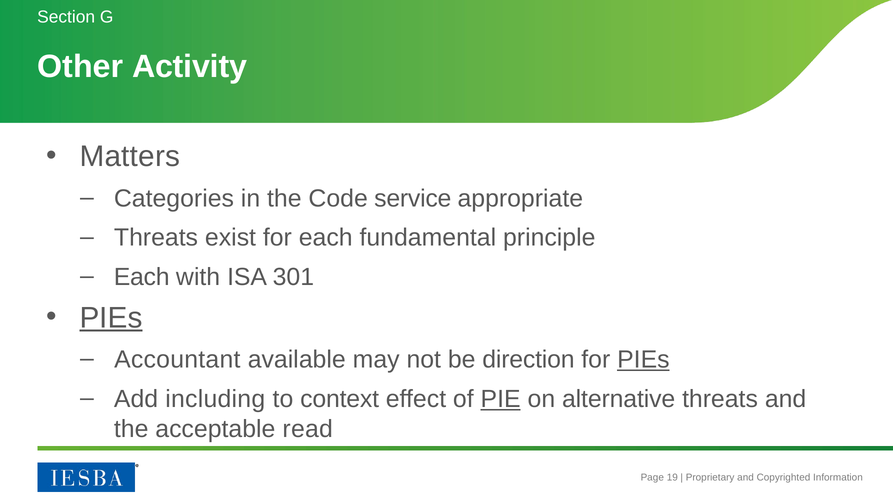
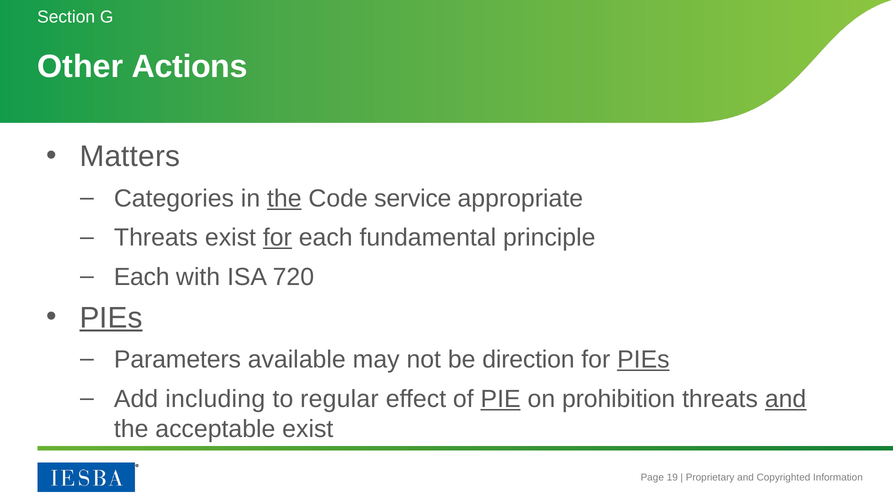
Activity: Activity -> Actions
the at (284, 199) underline: none -> present
for at (277, 238) underline: none -> present
301: 301 -> 720
Accountant: Accountant -> Parameters
context: context -> regular
alternative: alternative -> prohibition
and at (786, 399) underline: none -> present
acceptable read: read -> exist
